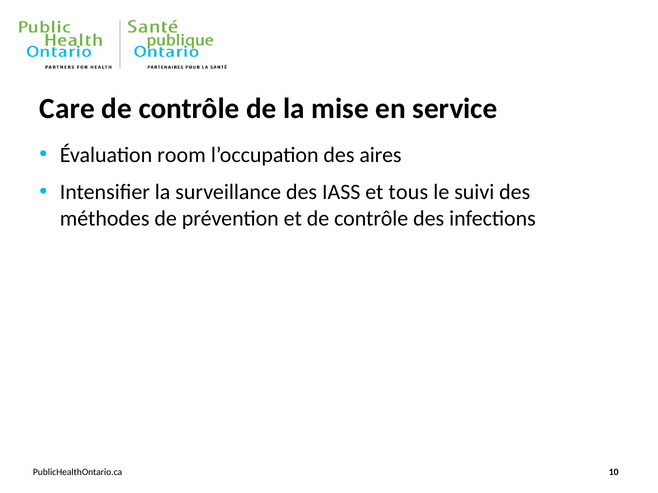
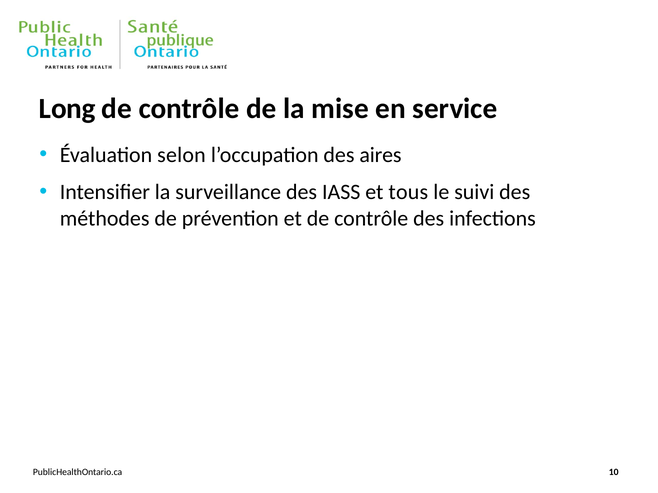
Care: Care -> Long
room: room -> selon
